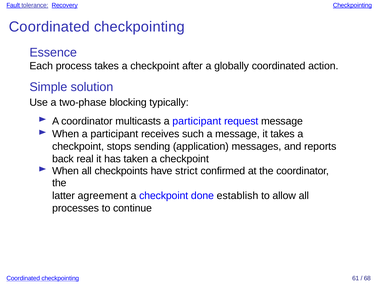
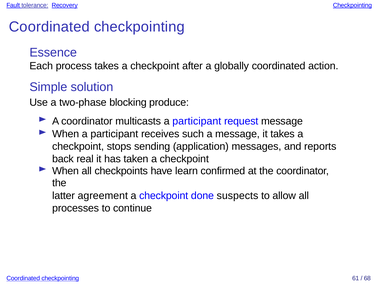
typically: typically -> produce
strict: strict -> learn
establish: establish -> suspects
